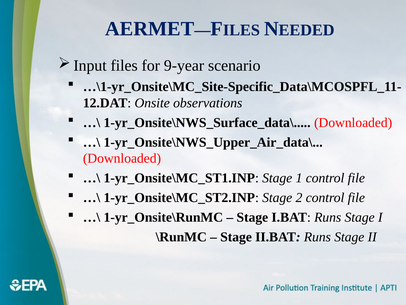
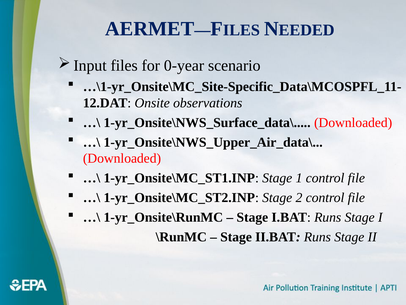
9-year: 9-year -> 0-year
